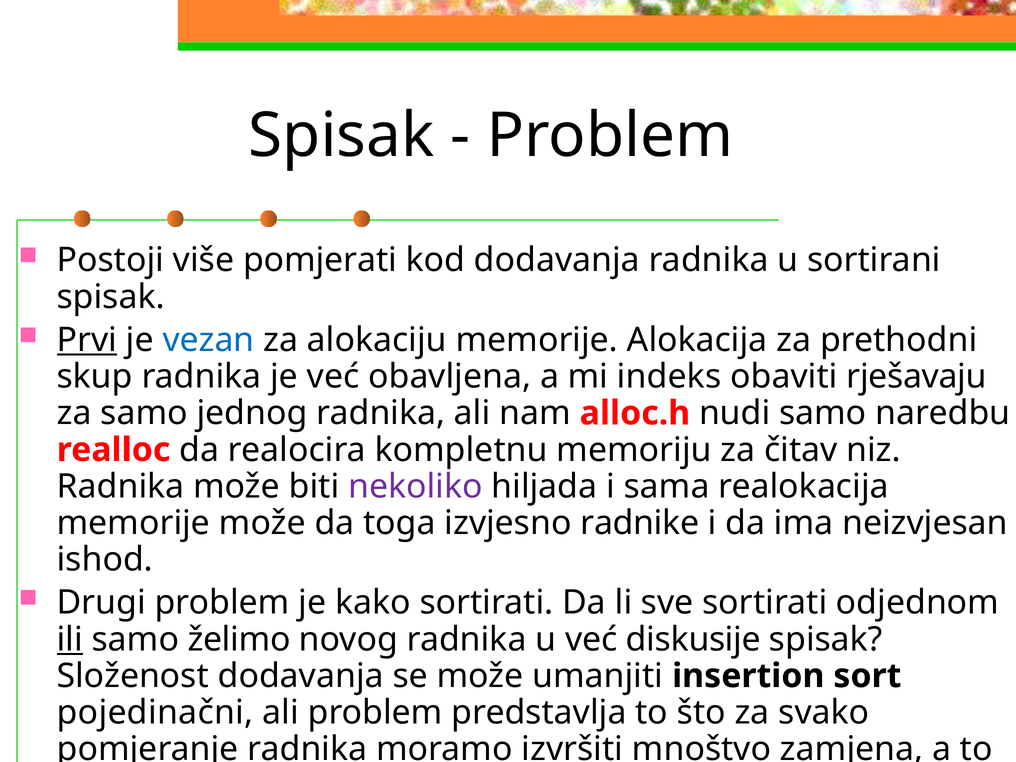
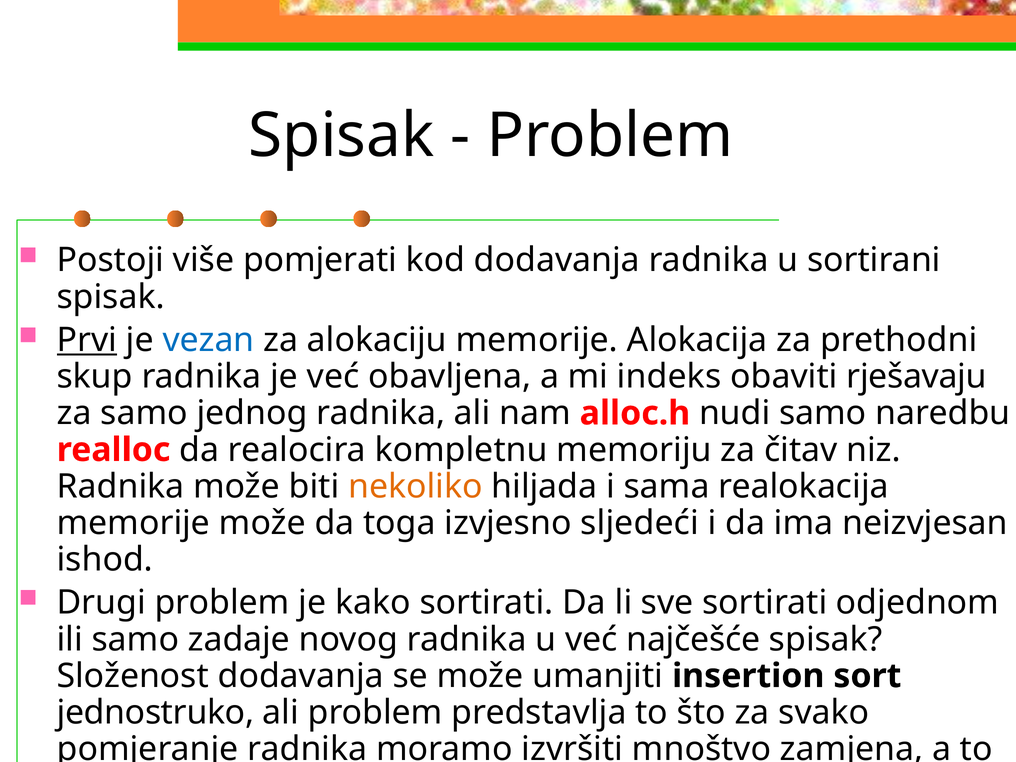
nekoliko colour: purple -> orange
radnike: radnike -> sljedeći
ili underline: present -> none
želimo: želimo -> zadaje
diskusije: diskusije -> najčešće
pojedinačni: pojedinačni -> jednostruko
